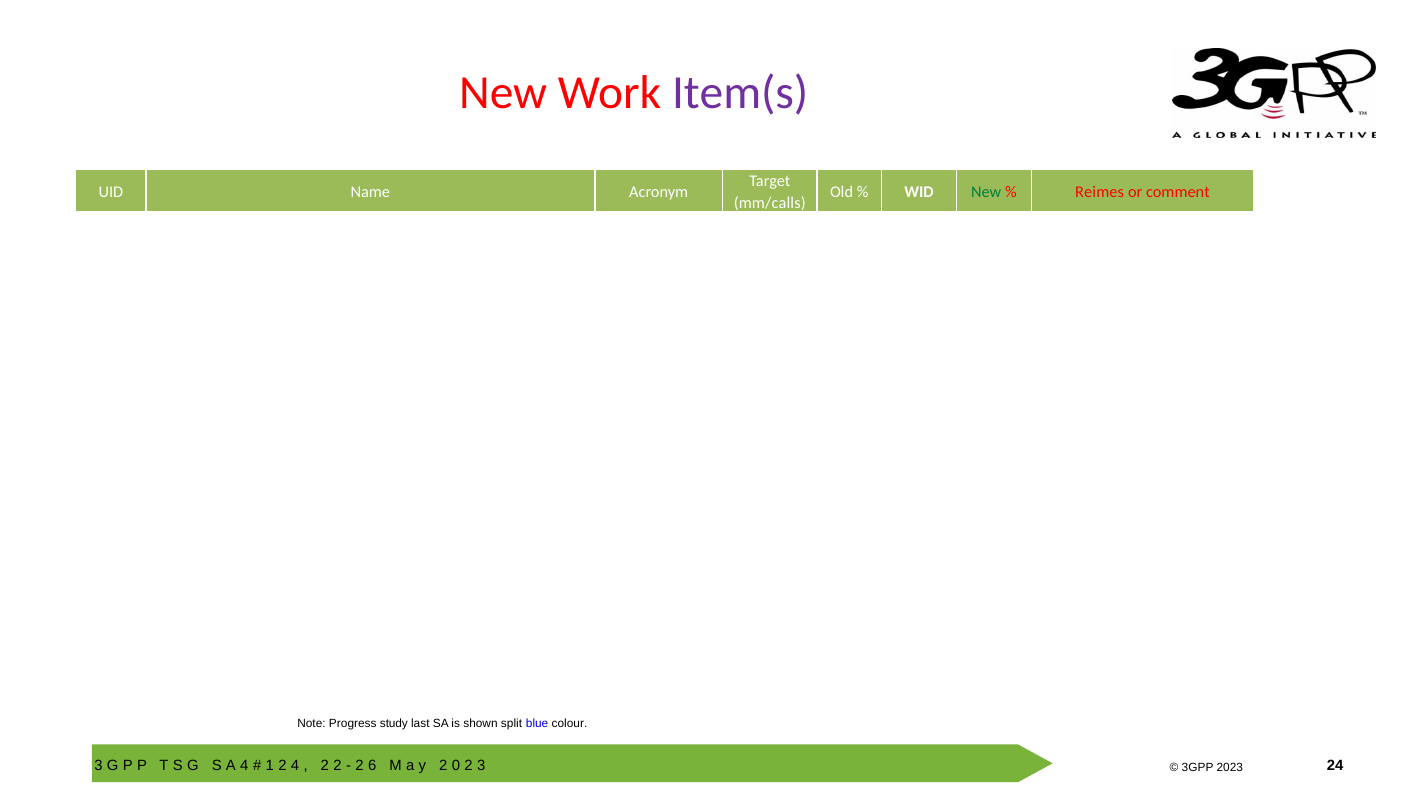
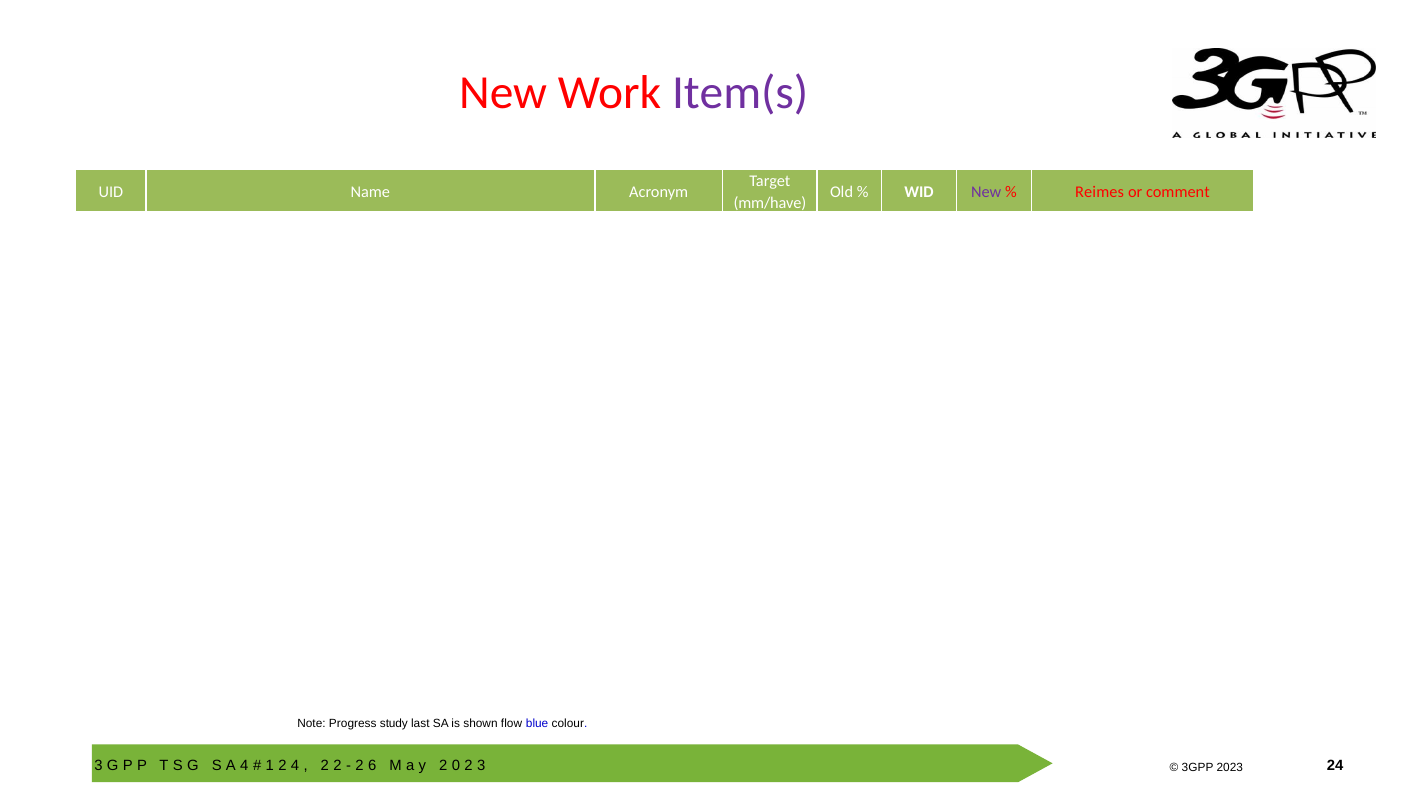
New at (986, 192) colour: green -> purple
mm/calls: mm/calls -> mm/have
split: split -> flow
